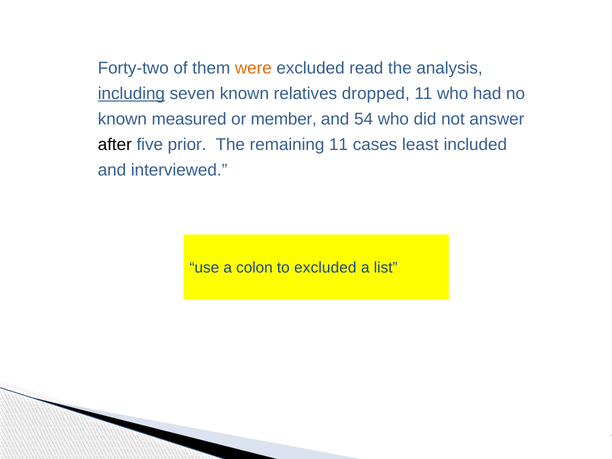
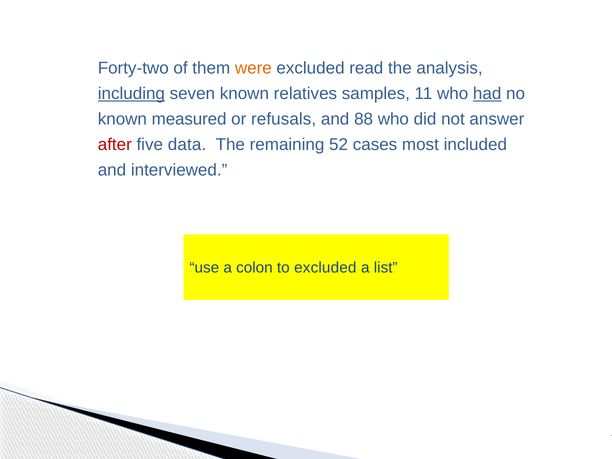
dropped: dropped -> samples
had underline: none -> present
member: member -> refusals
54: 54 -> 88
after colour: black -> red
prior: prior -> data
remaining 11: 11 -> 52
least: least -> most
